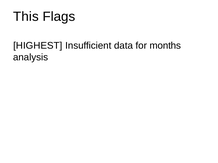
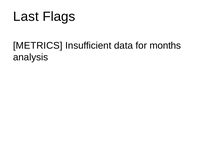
This: This -> Last
HIGHEST: HIGHEST -> METRICS
